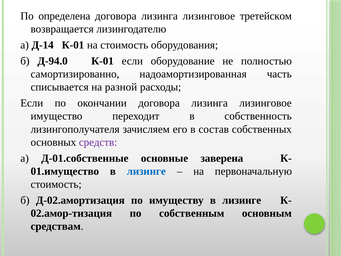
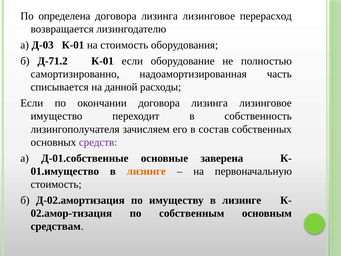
третейском: третейском -> перерасход
Д-14: Д-14 -> Д-03
Д-94.0: Д-94.0 -> Д-71.2
разной: разной -> данной
лизинге at (146, 171) colour: blue -> orange
